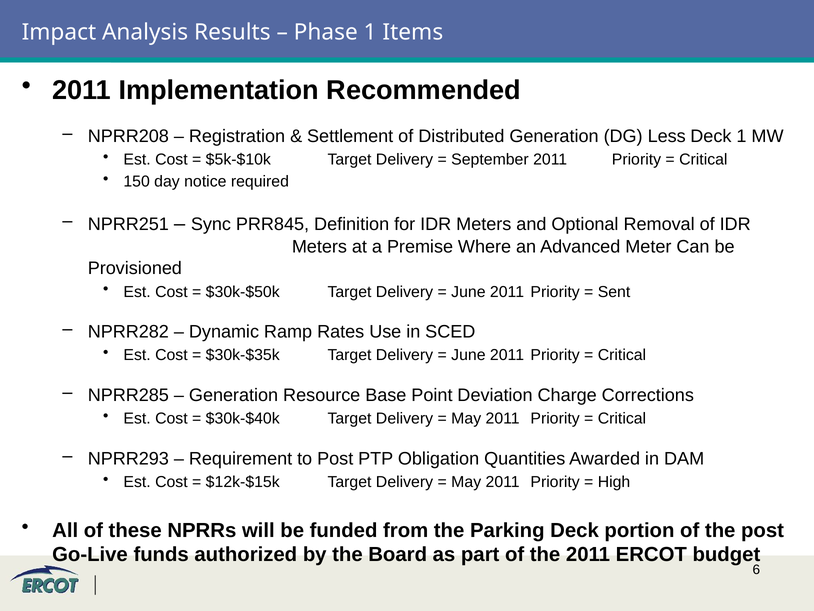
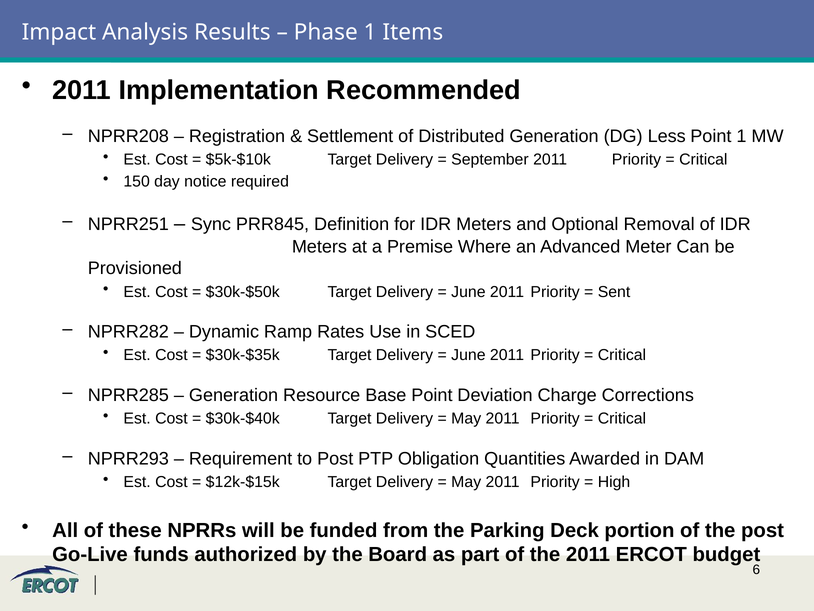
Less Deck: Deck -> Point
